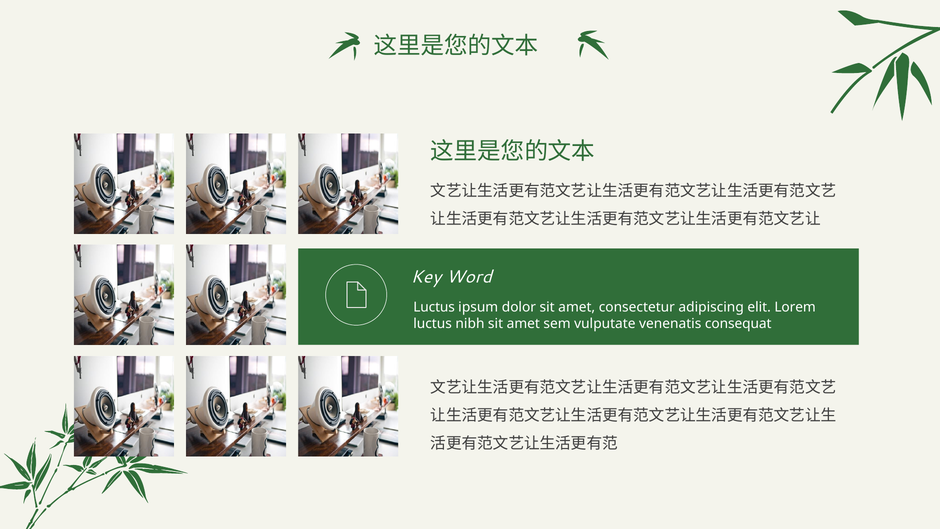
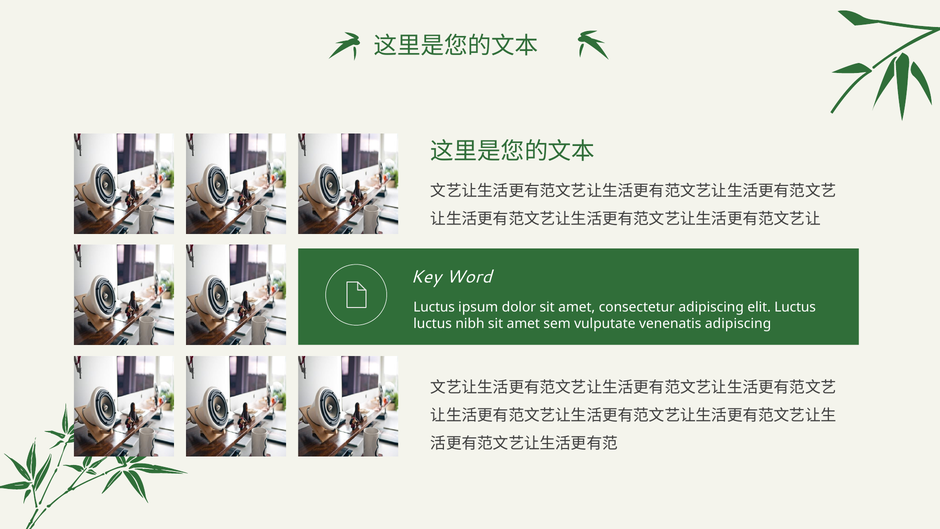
elit Lorem: Lorem -> Luctus
venenatis consequat: consequat -> adipiscing
